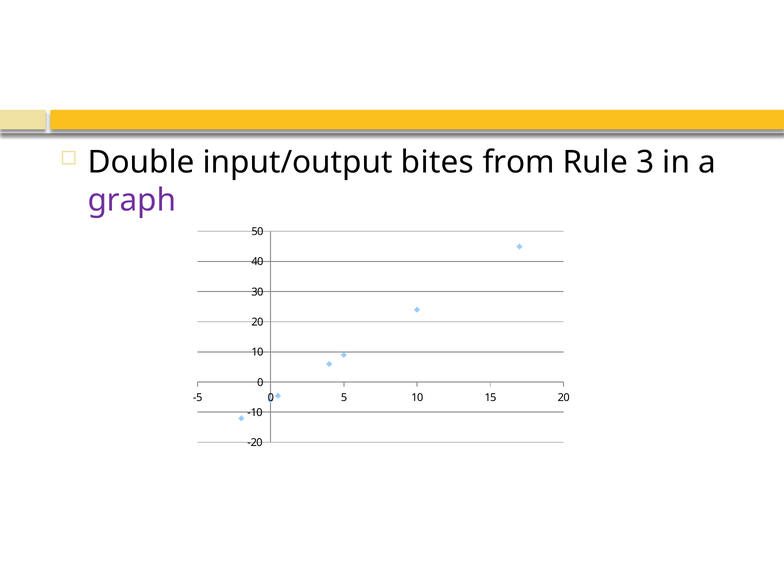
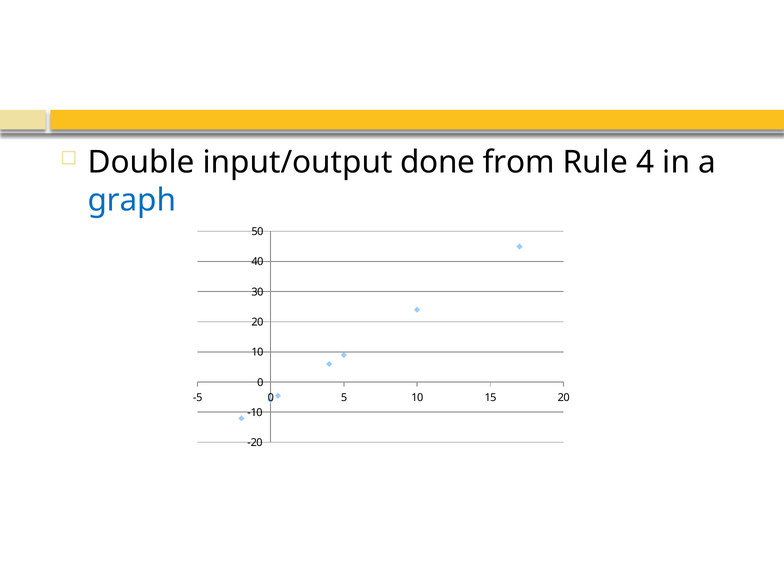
bites: bites -> done
3: 3 -> 4
graph colour: purple -> blue
